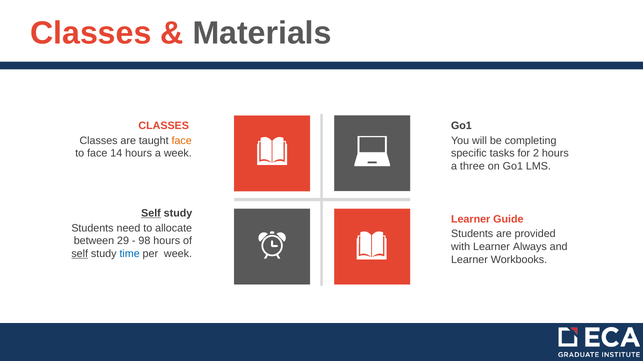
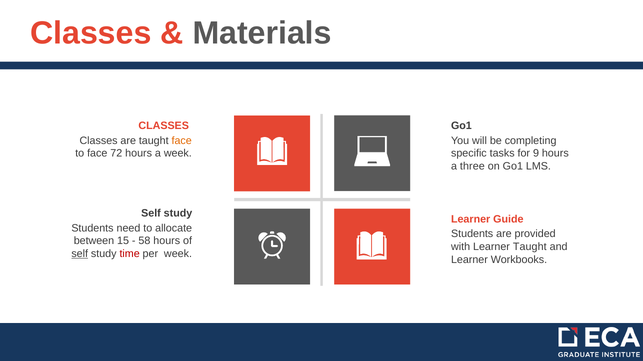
14: 14 -> 72
2: 2 -> 9
Self at (151, 214) underline: present -> none
29: 29 -> 15
98: 98 -> 58
Learner Always: Always -> Taught
time colour: blue -> red
